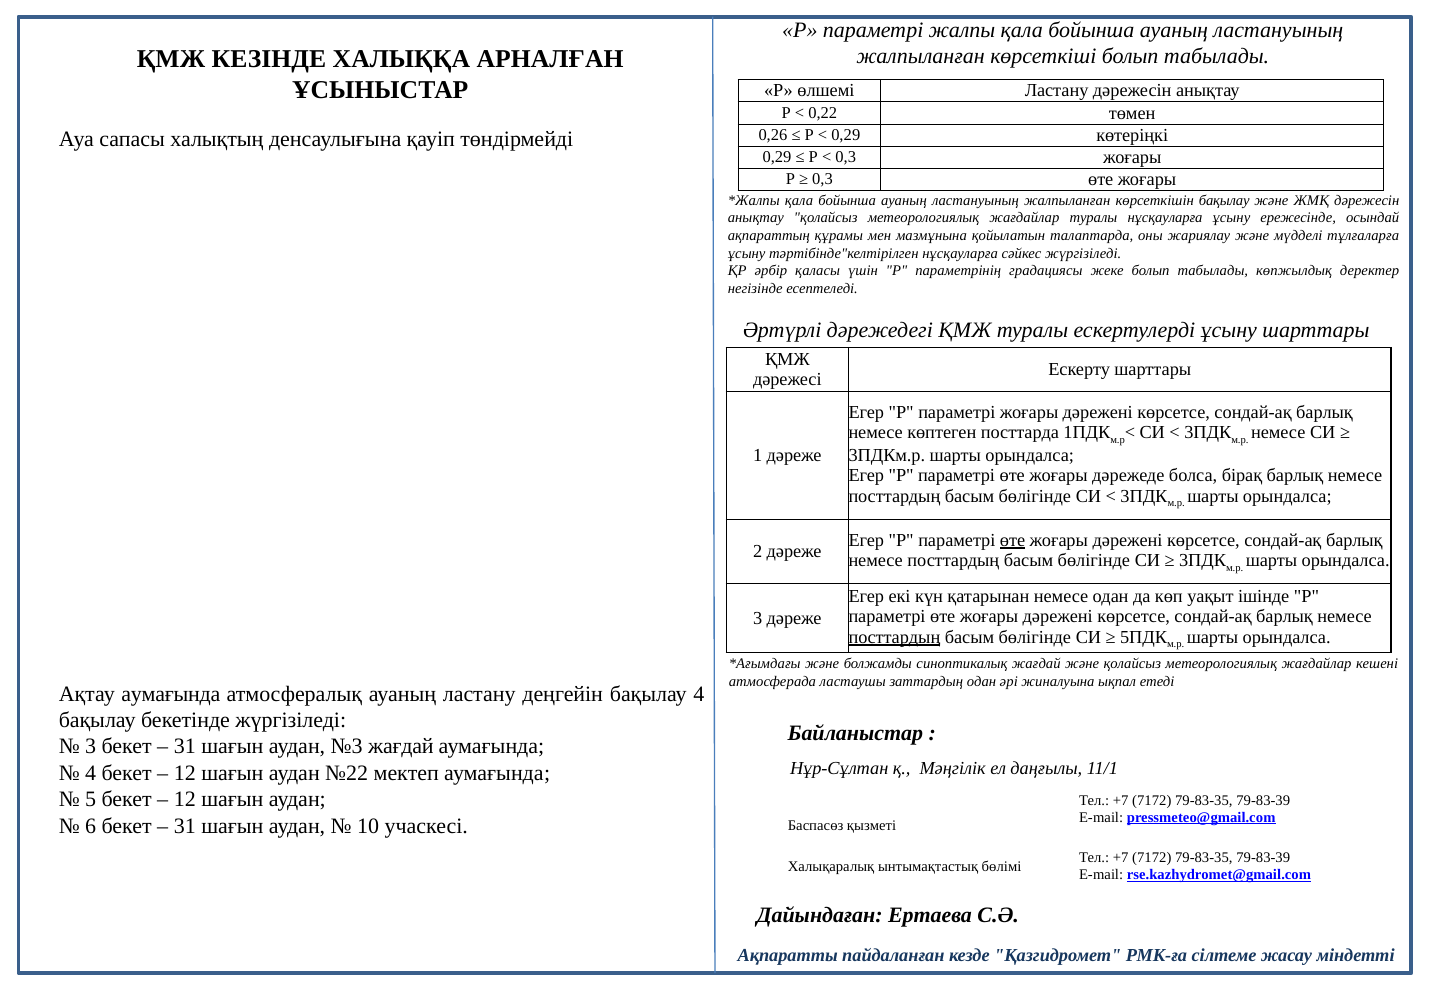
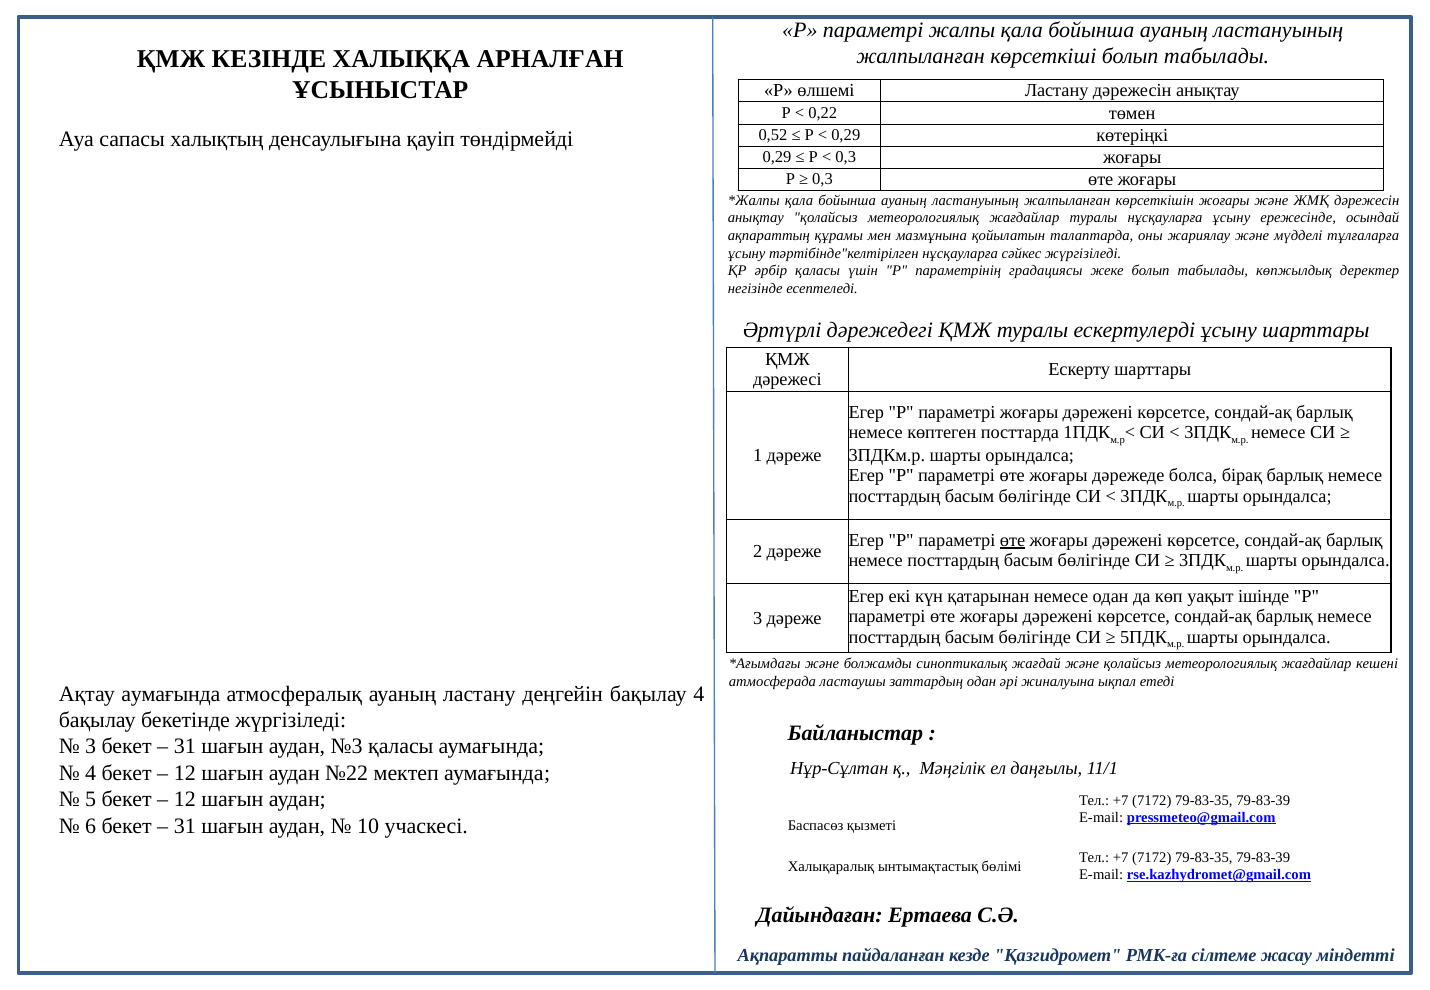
0,26: 0,26 -> 0,52
көрсеткішін бақылау: бақылау -> жоғары
посттардың at (894, 637) underline: present -> none
№3 жағдай: жағдай -> қаласы
